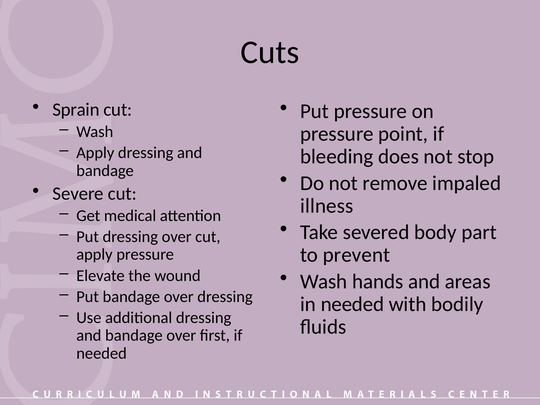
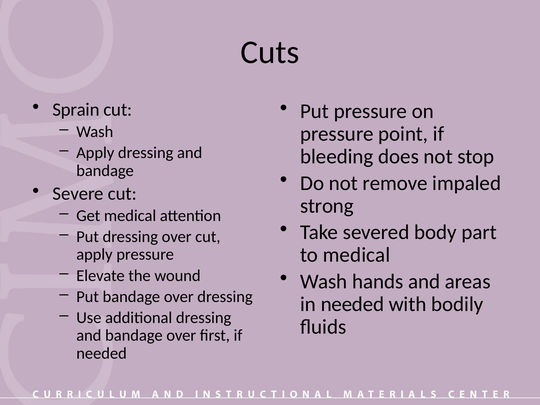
illness: illness -> strong
to prevent: prevent -> medical
